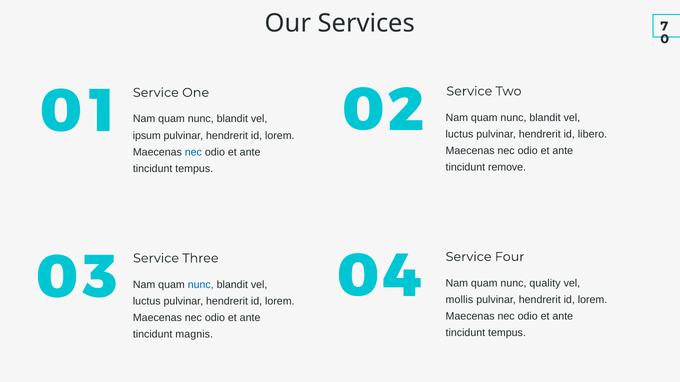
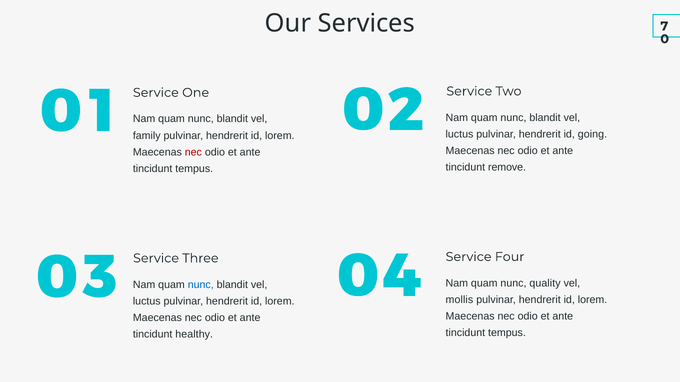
libero: libero -> going
ipsum: ipsum -> family
nec at (193, 152) colour: blue -> red
magnis: magnis -> healthy
